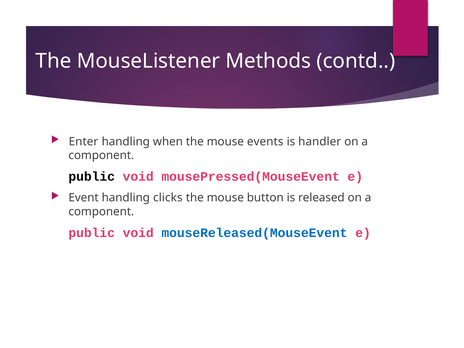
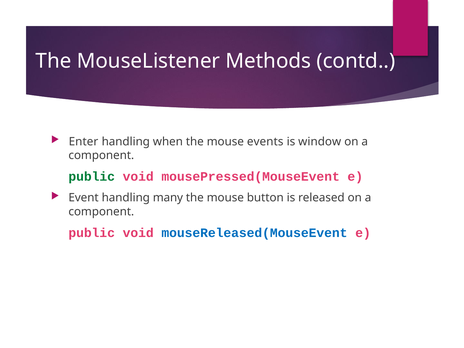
handler: handler -> window
public at (92, 177) colour: black -> green
clicks: clicks -> many
